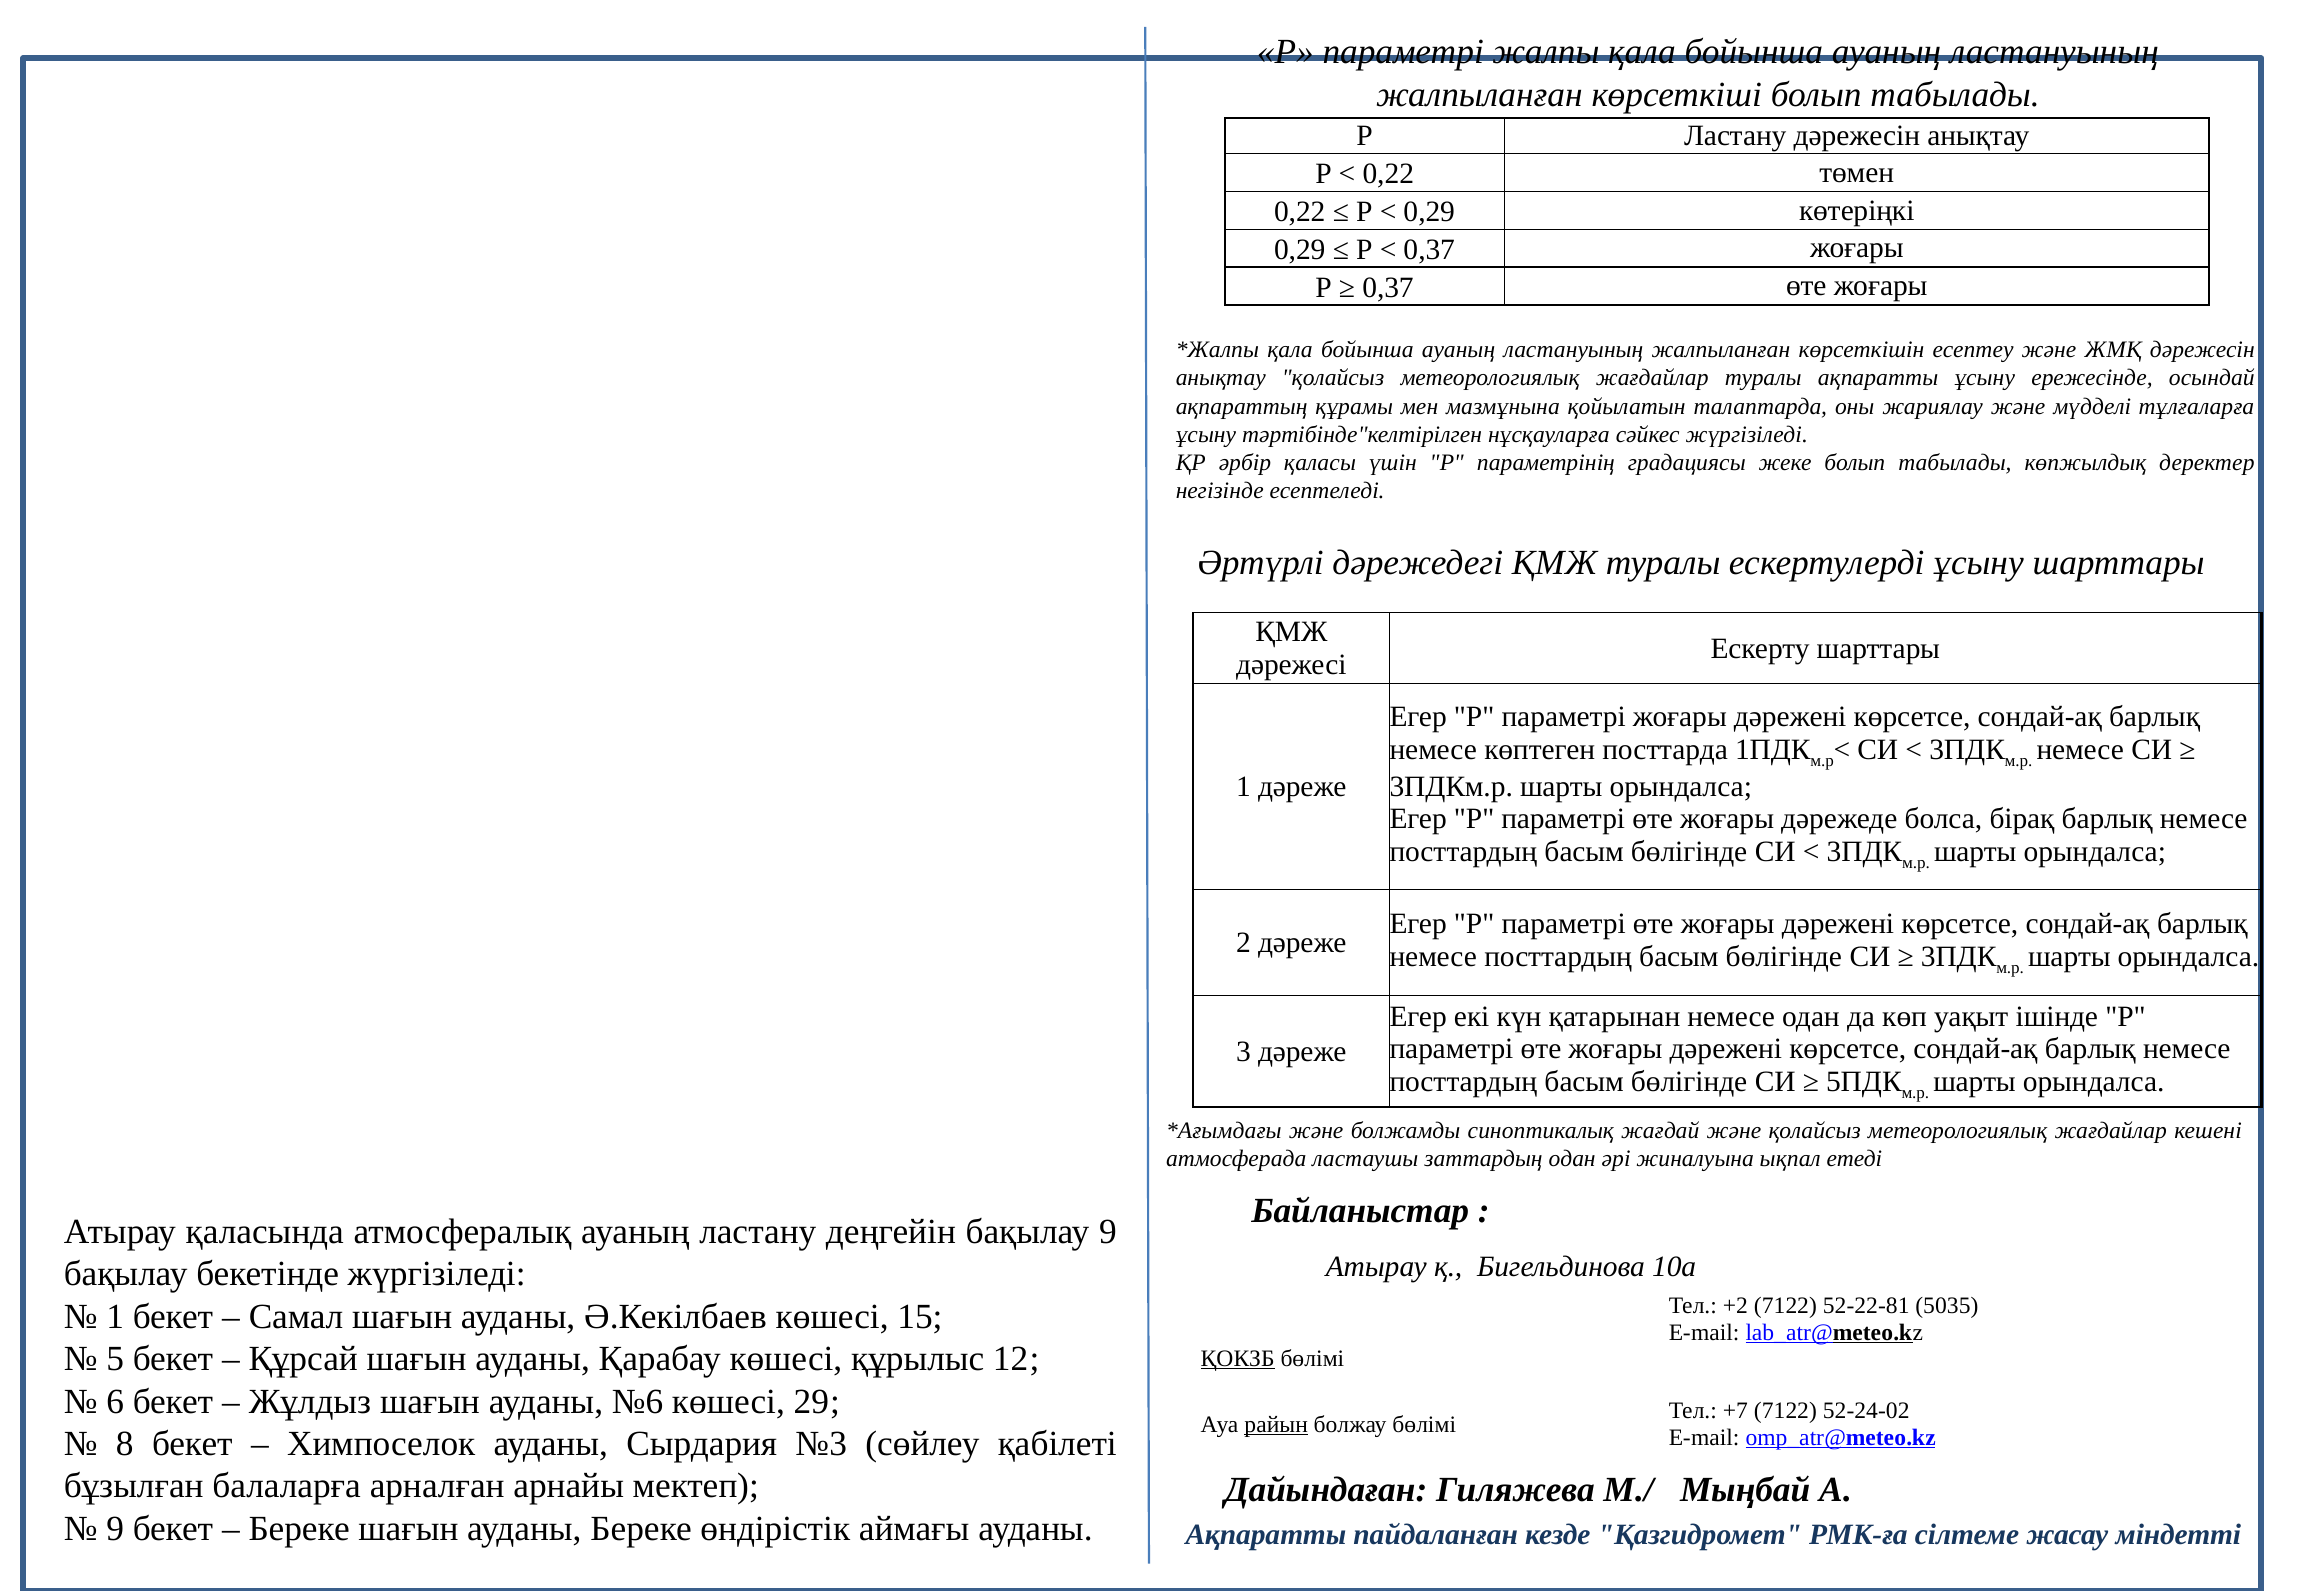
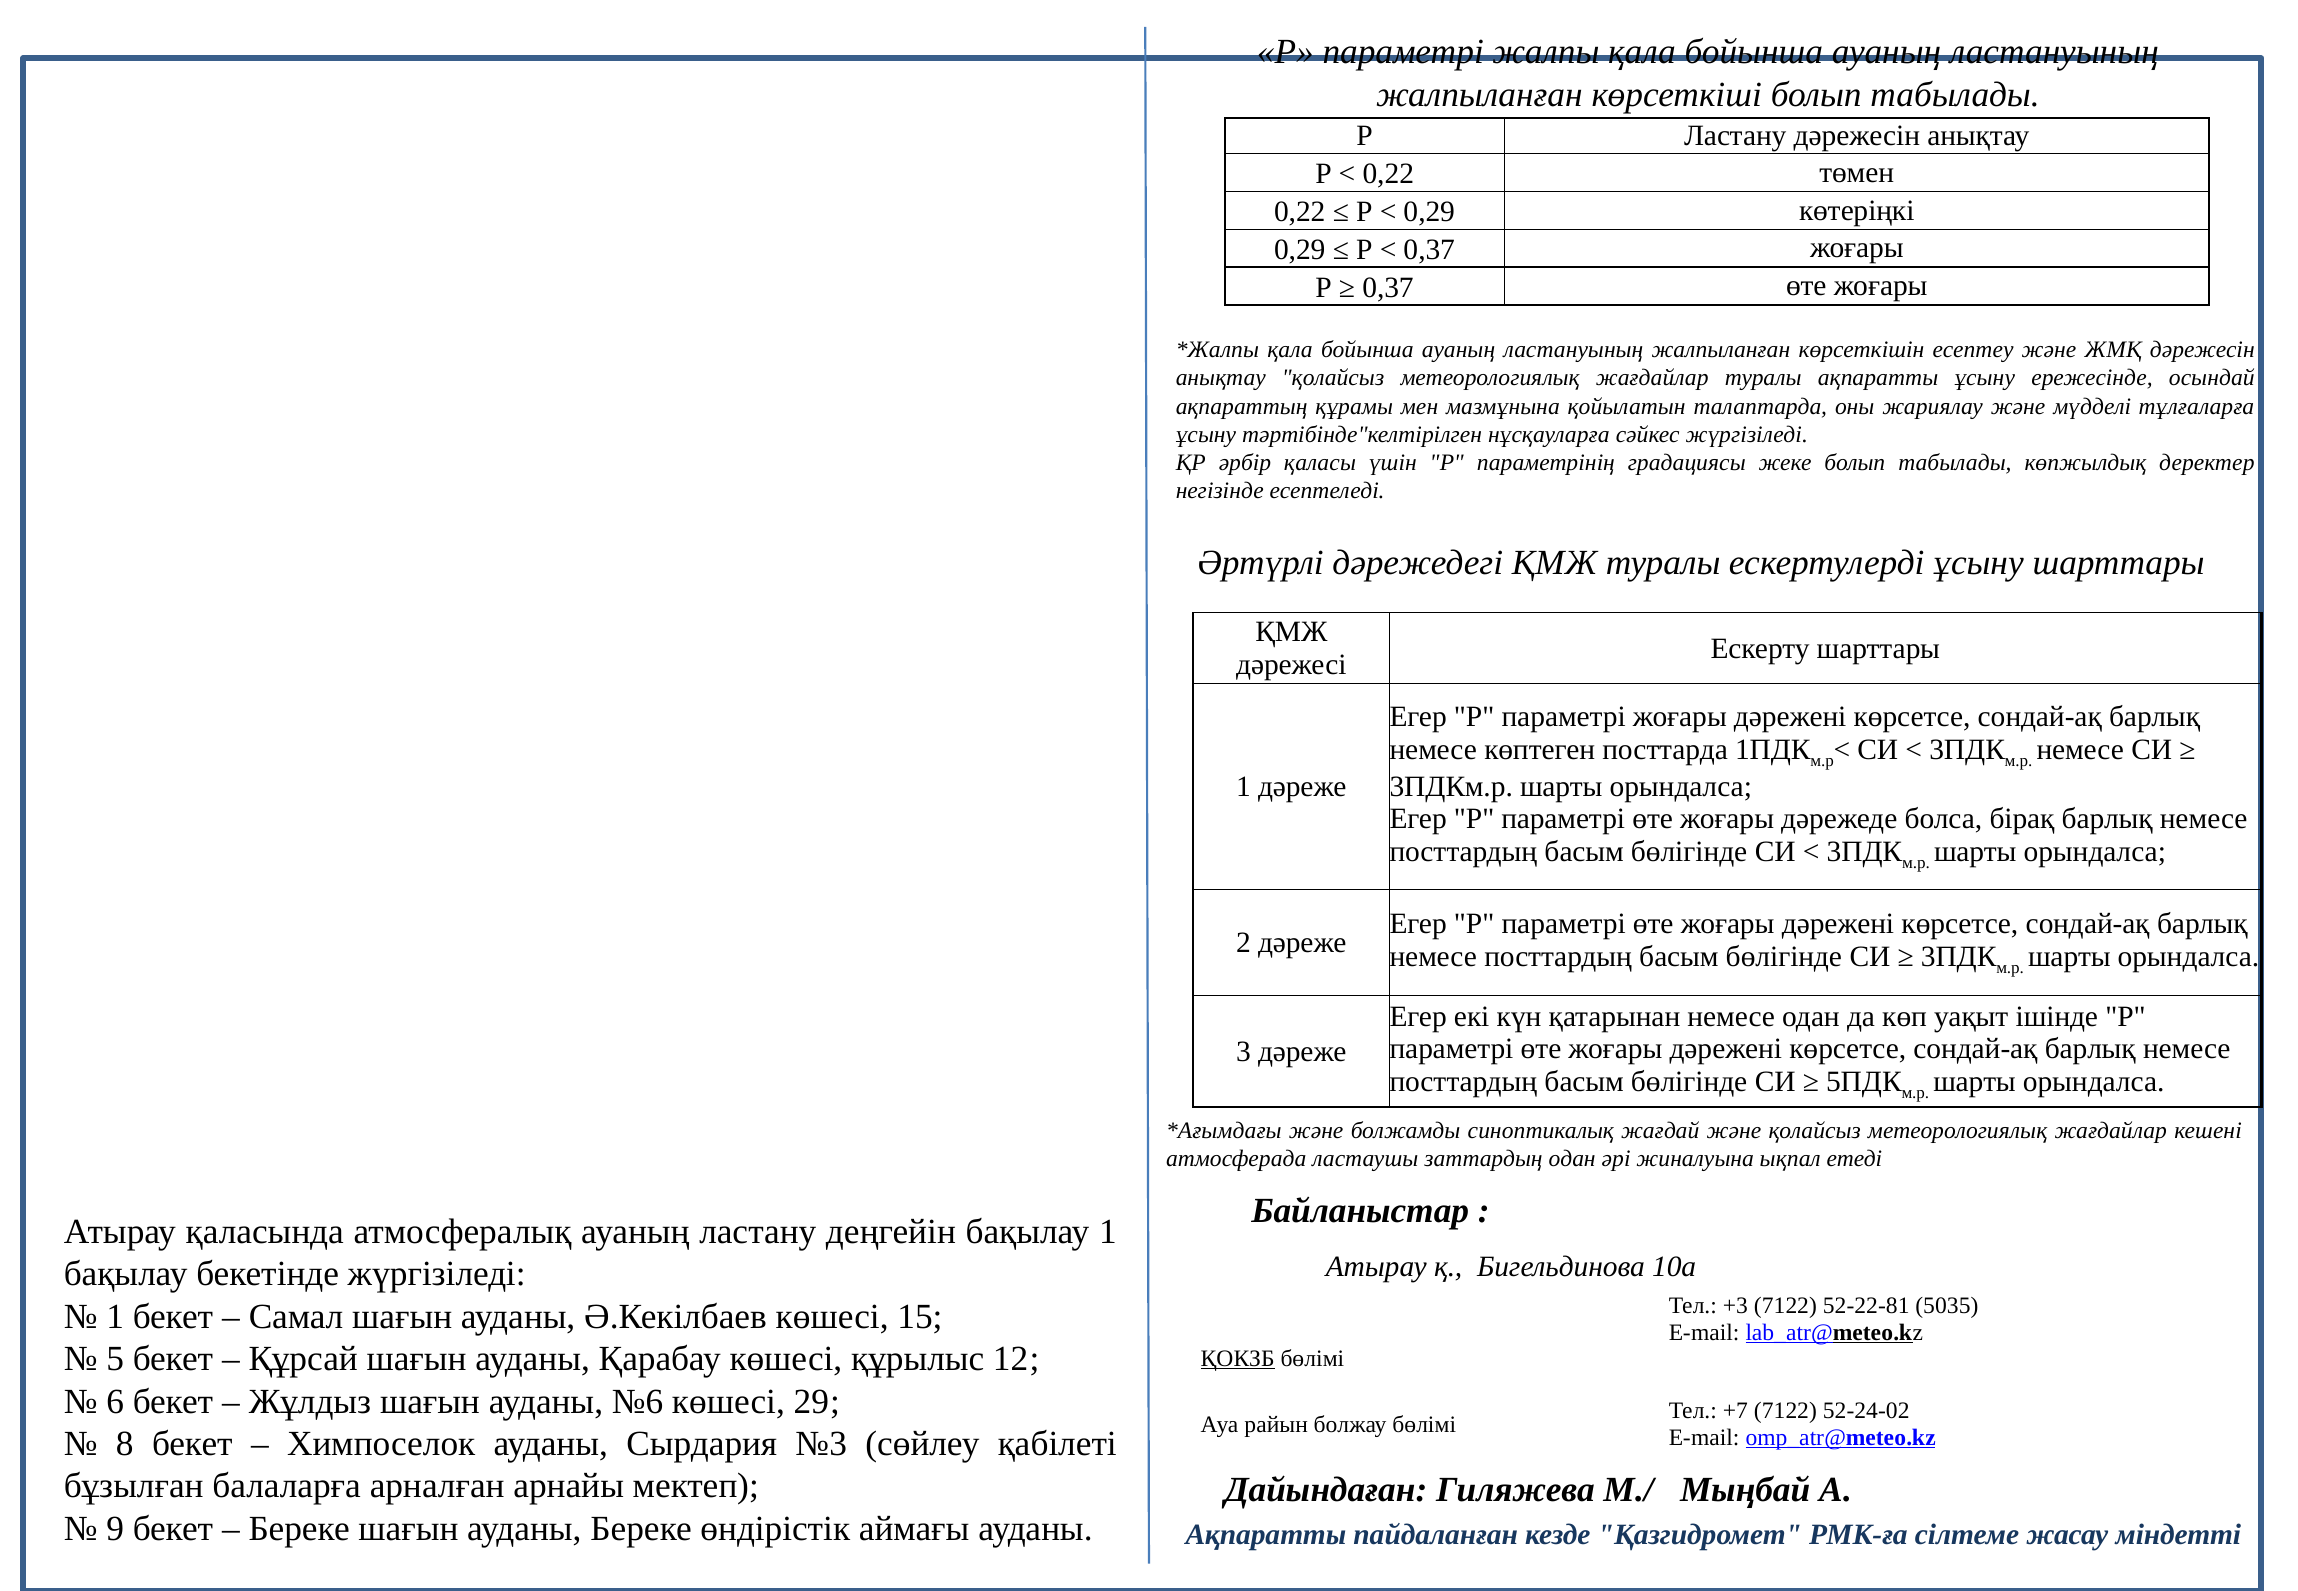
бақылау 9: 9 -> 1
+2: +2 -> +3
райын underline: present -> none
